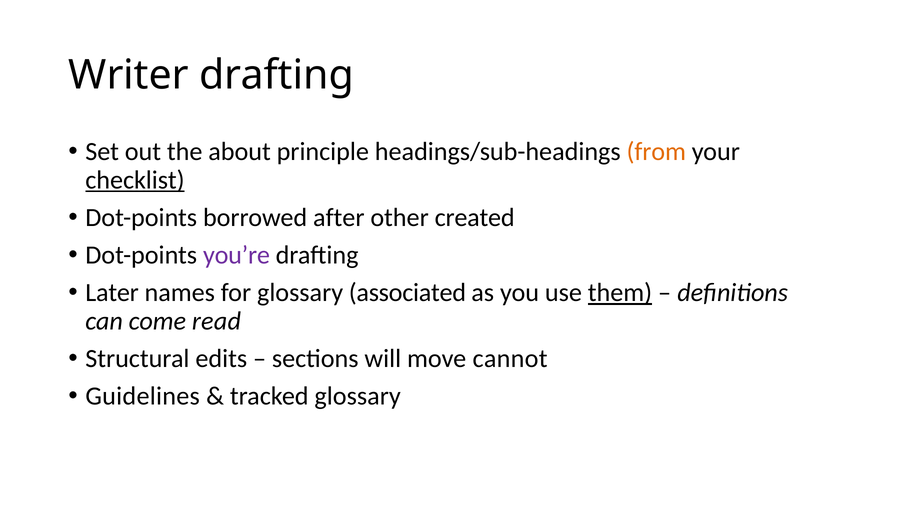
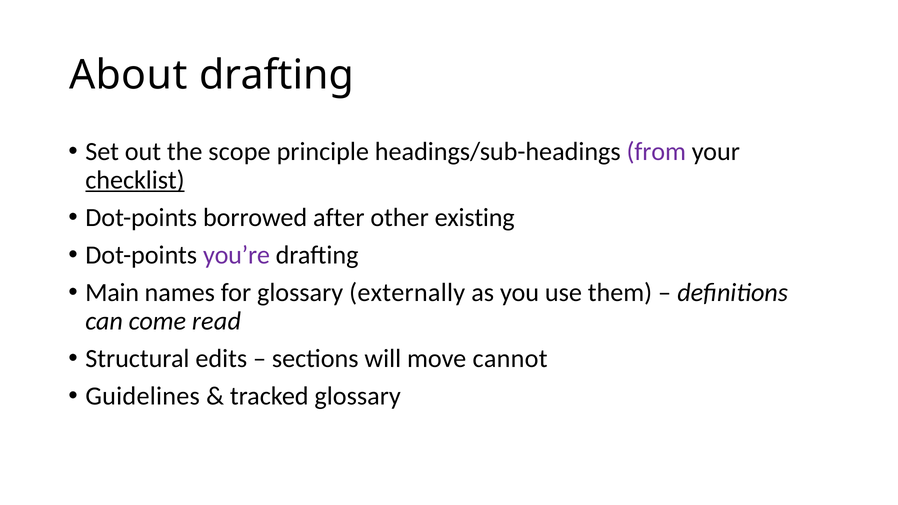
Writer: Writer -> About
about: about -> scope
from colour: orange -> purple
created: created -> existing
Later: Later -> Main
associated: associated -> externally
them underline: present -> none
